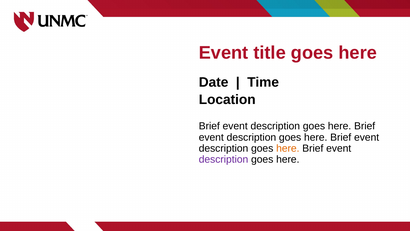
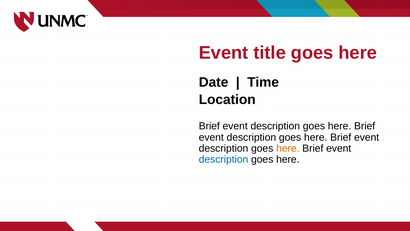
description at (224, 159) colour: purple -> blue
